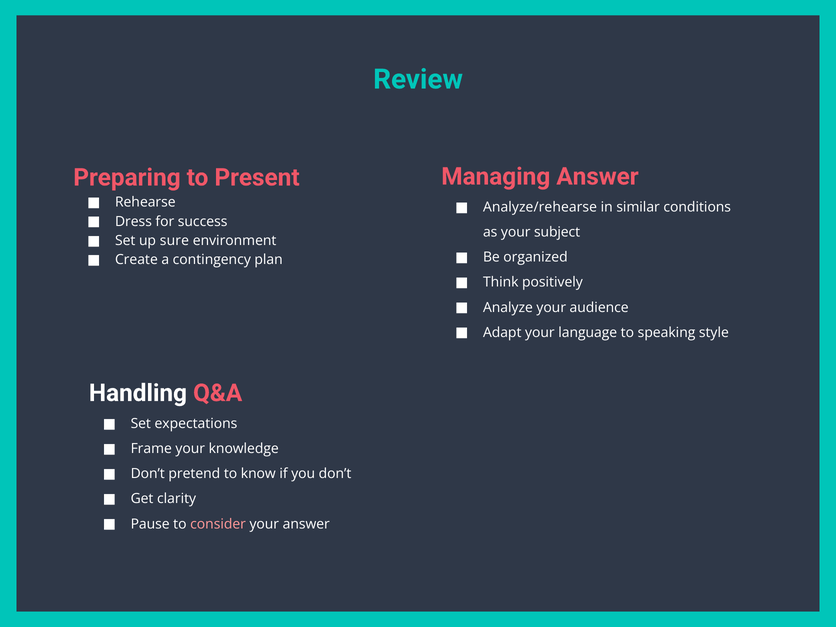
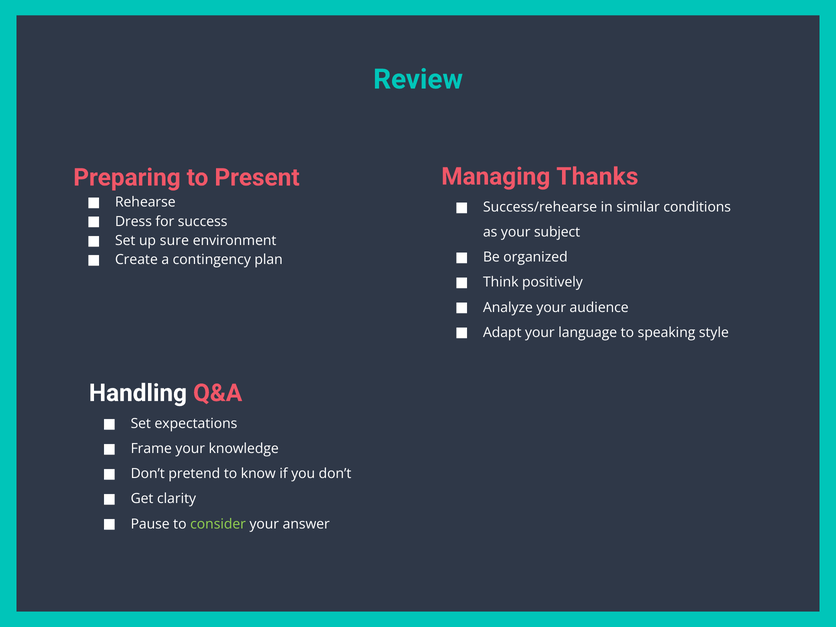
Managing Answer: Answer -> Thanks
Analyze/rehearse: Analyze/rehearse -> Success/rehearse
consider colour: pink -> light green
